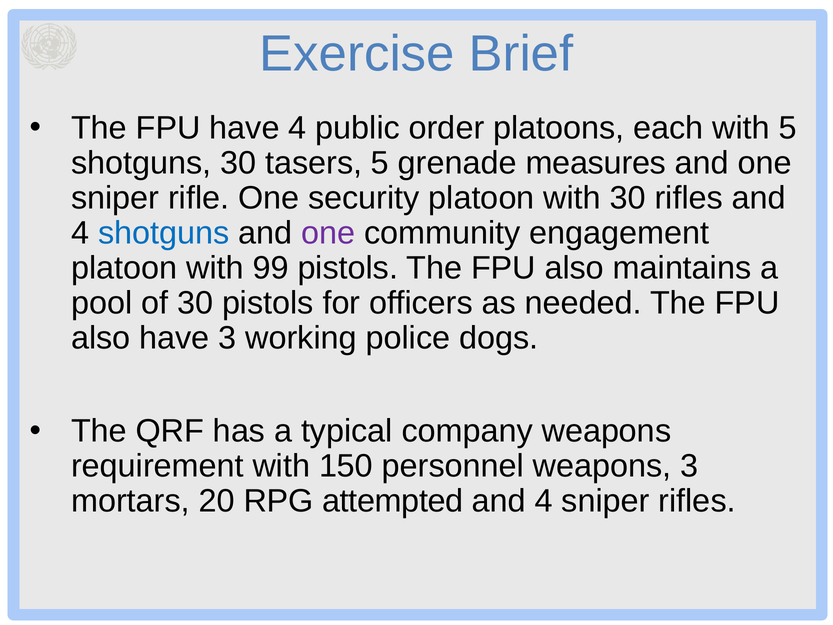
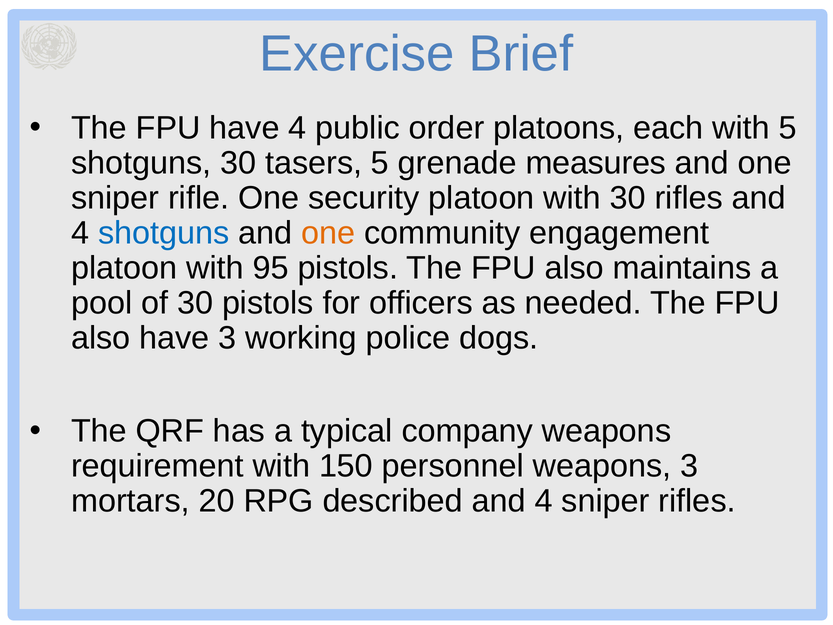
one at (328, 233) colour: purple -> orange
99: 99 -> 95
attempted: attempted -> described
